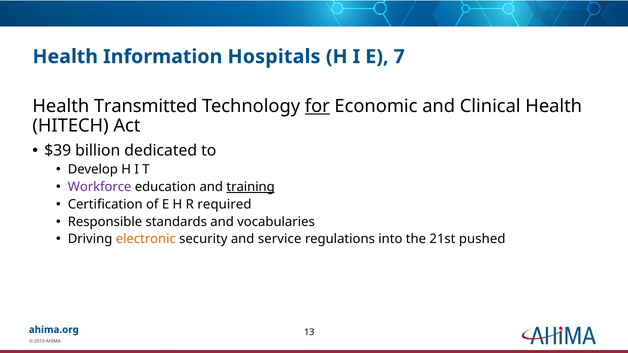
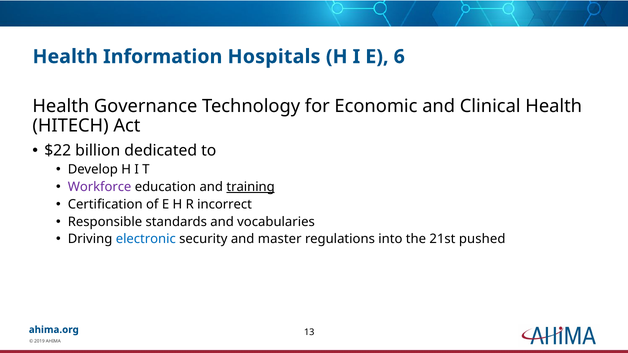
7: 7 -> 6
Transmitted: Transmitted -> Governance
for underline: present -> none
$39: $39 -> $22
required: required -> incorrect
electronic colour: orange -> blue
service: service -> master
